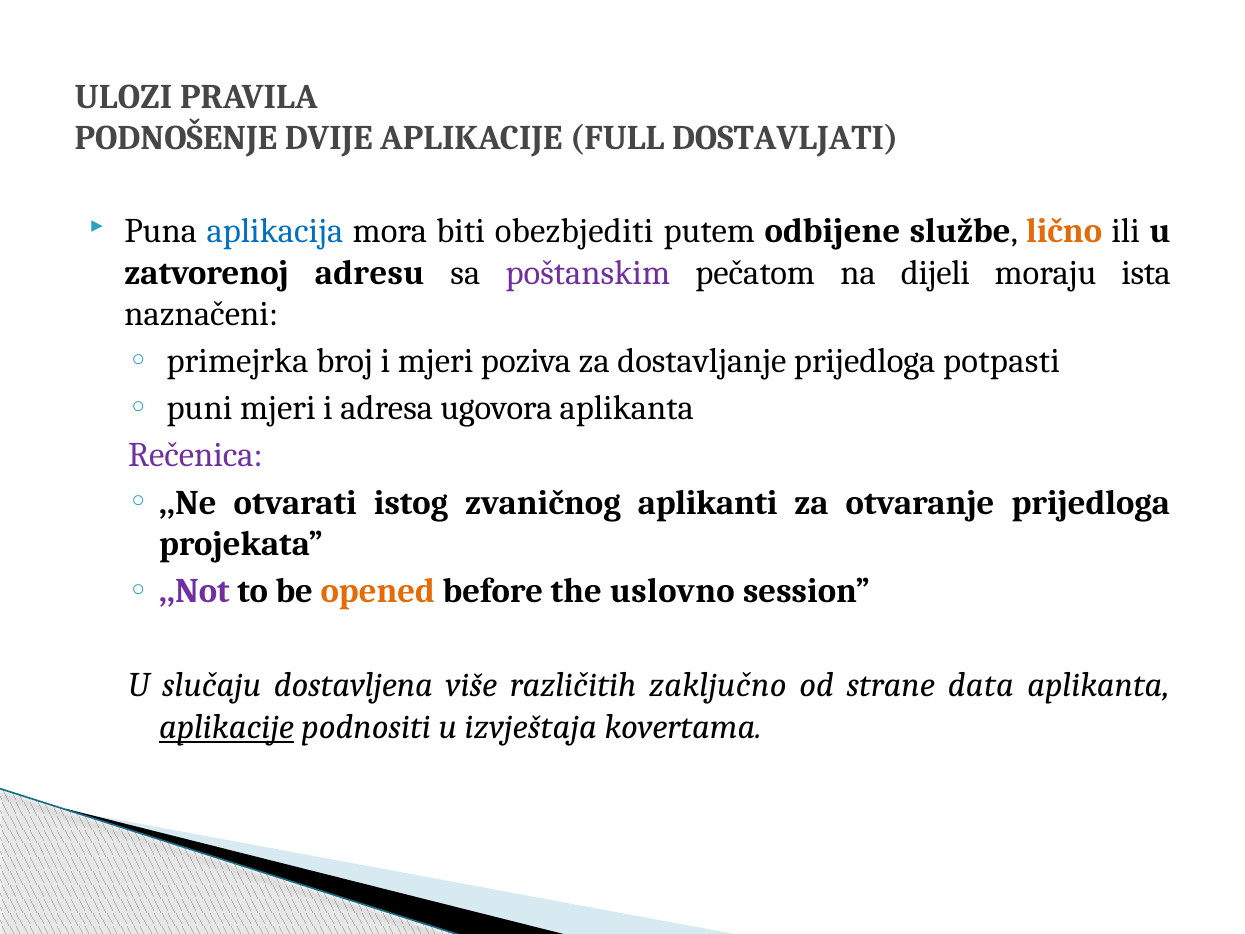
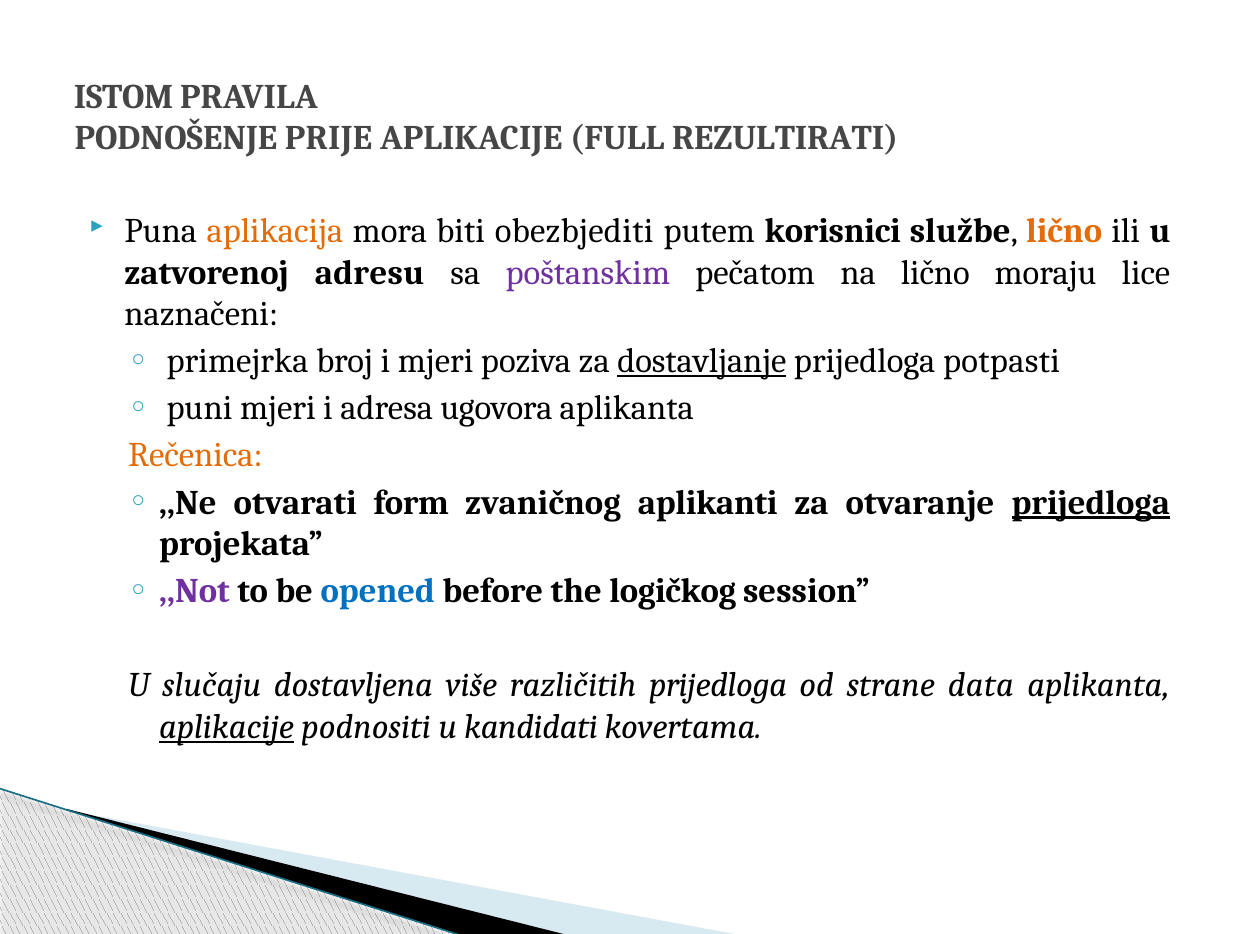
ULOZI: ULOZI -> ISTOM
DVIJE: DVIJE -> PRIJE
DOSTAVLJATI: DOSTAVLJATI -> REZULTIRATI
aplikacija colour: blue -> orange
odbijene: odbijene -> korisnici
na dijeli: dijeli -> lično
ista: ista -> lice
dostavljanje underline: none -> present
Rečenica colour: purple -> orange
istog: istog -> form
prijedloga at (1091, 502) underline: none -> present
opened colour: orange -> blue
uslovno: uslovno -> logičkog
različitih zaključno: zaključno -> prijedloga
izvještaja: izvještaja -> kandidati
